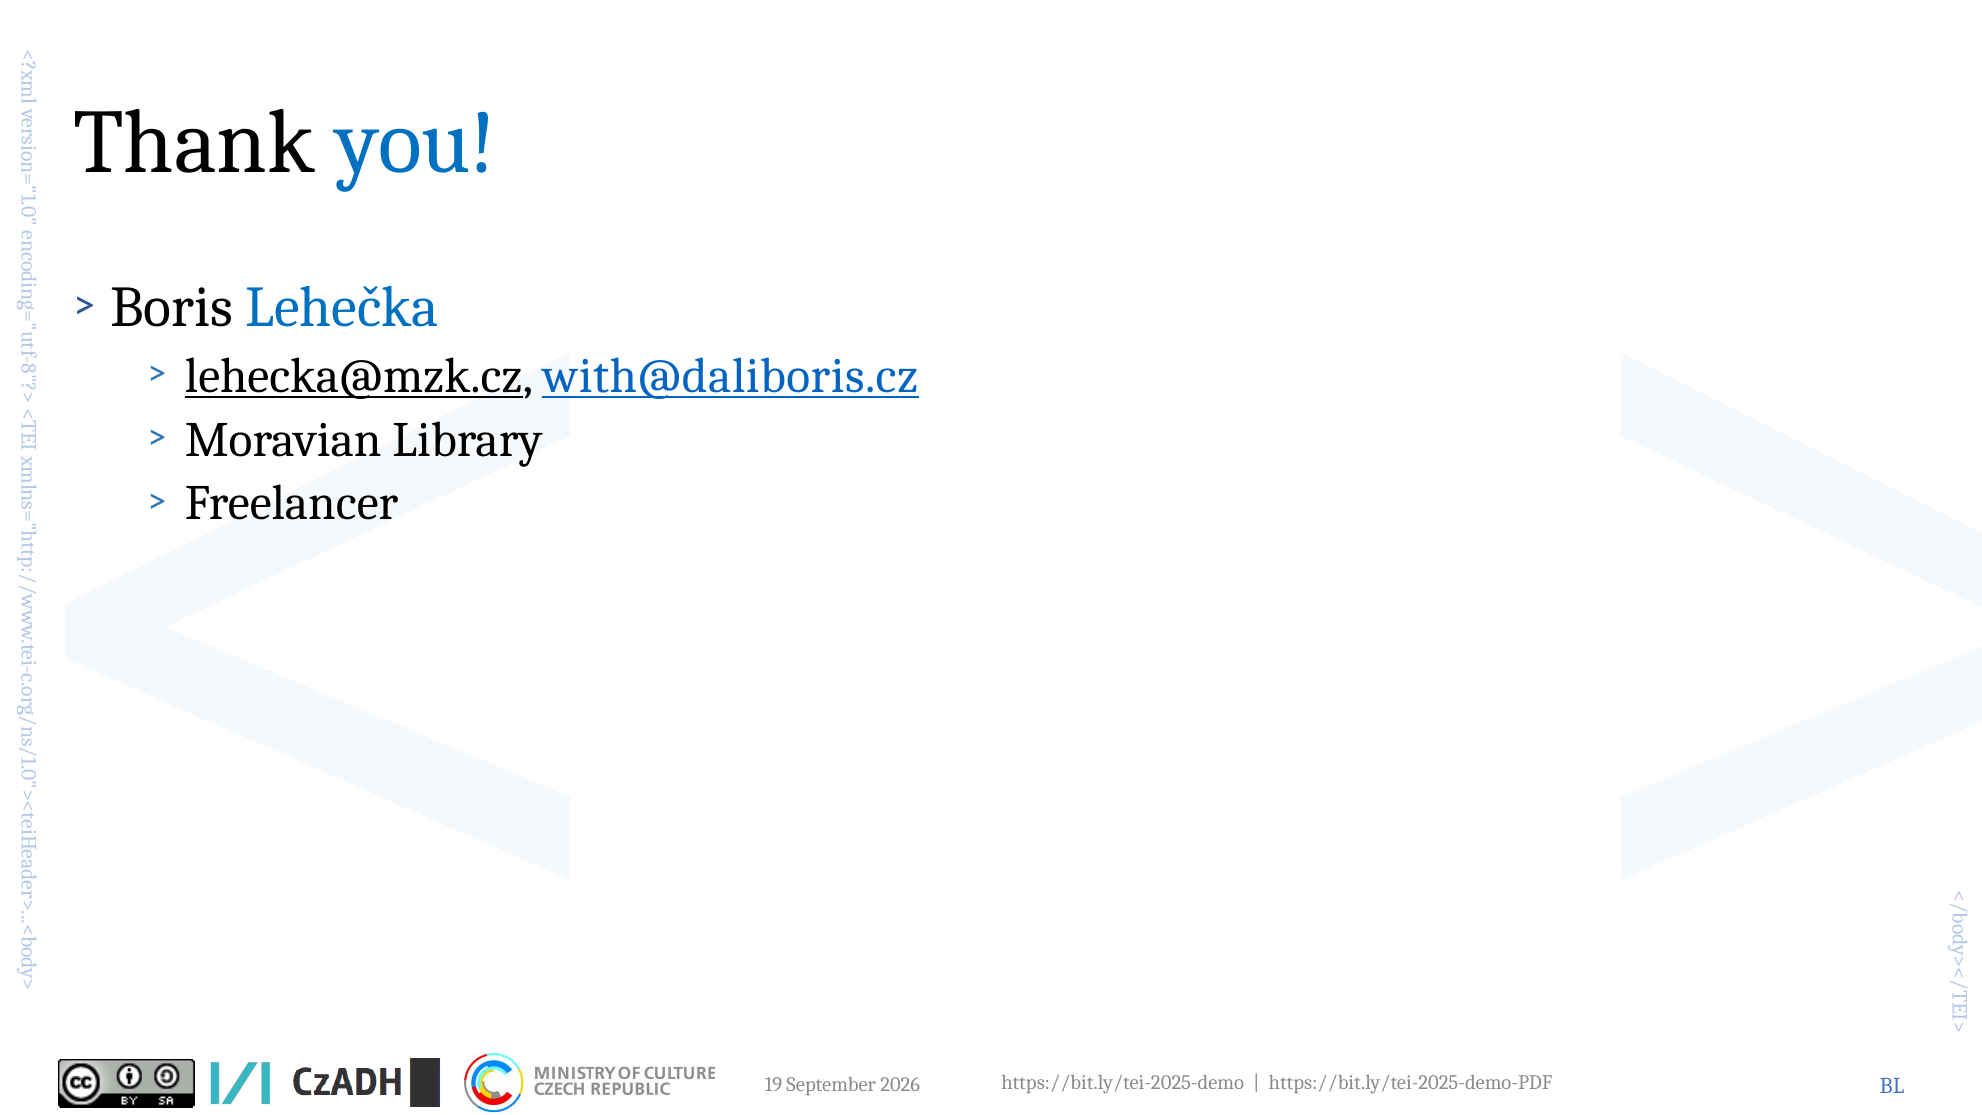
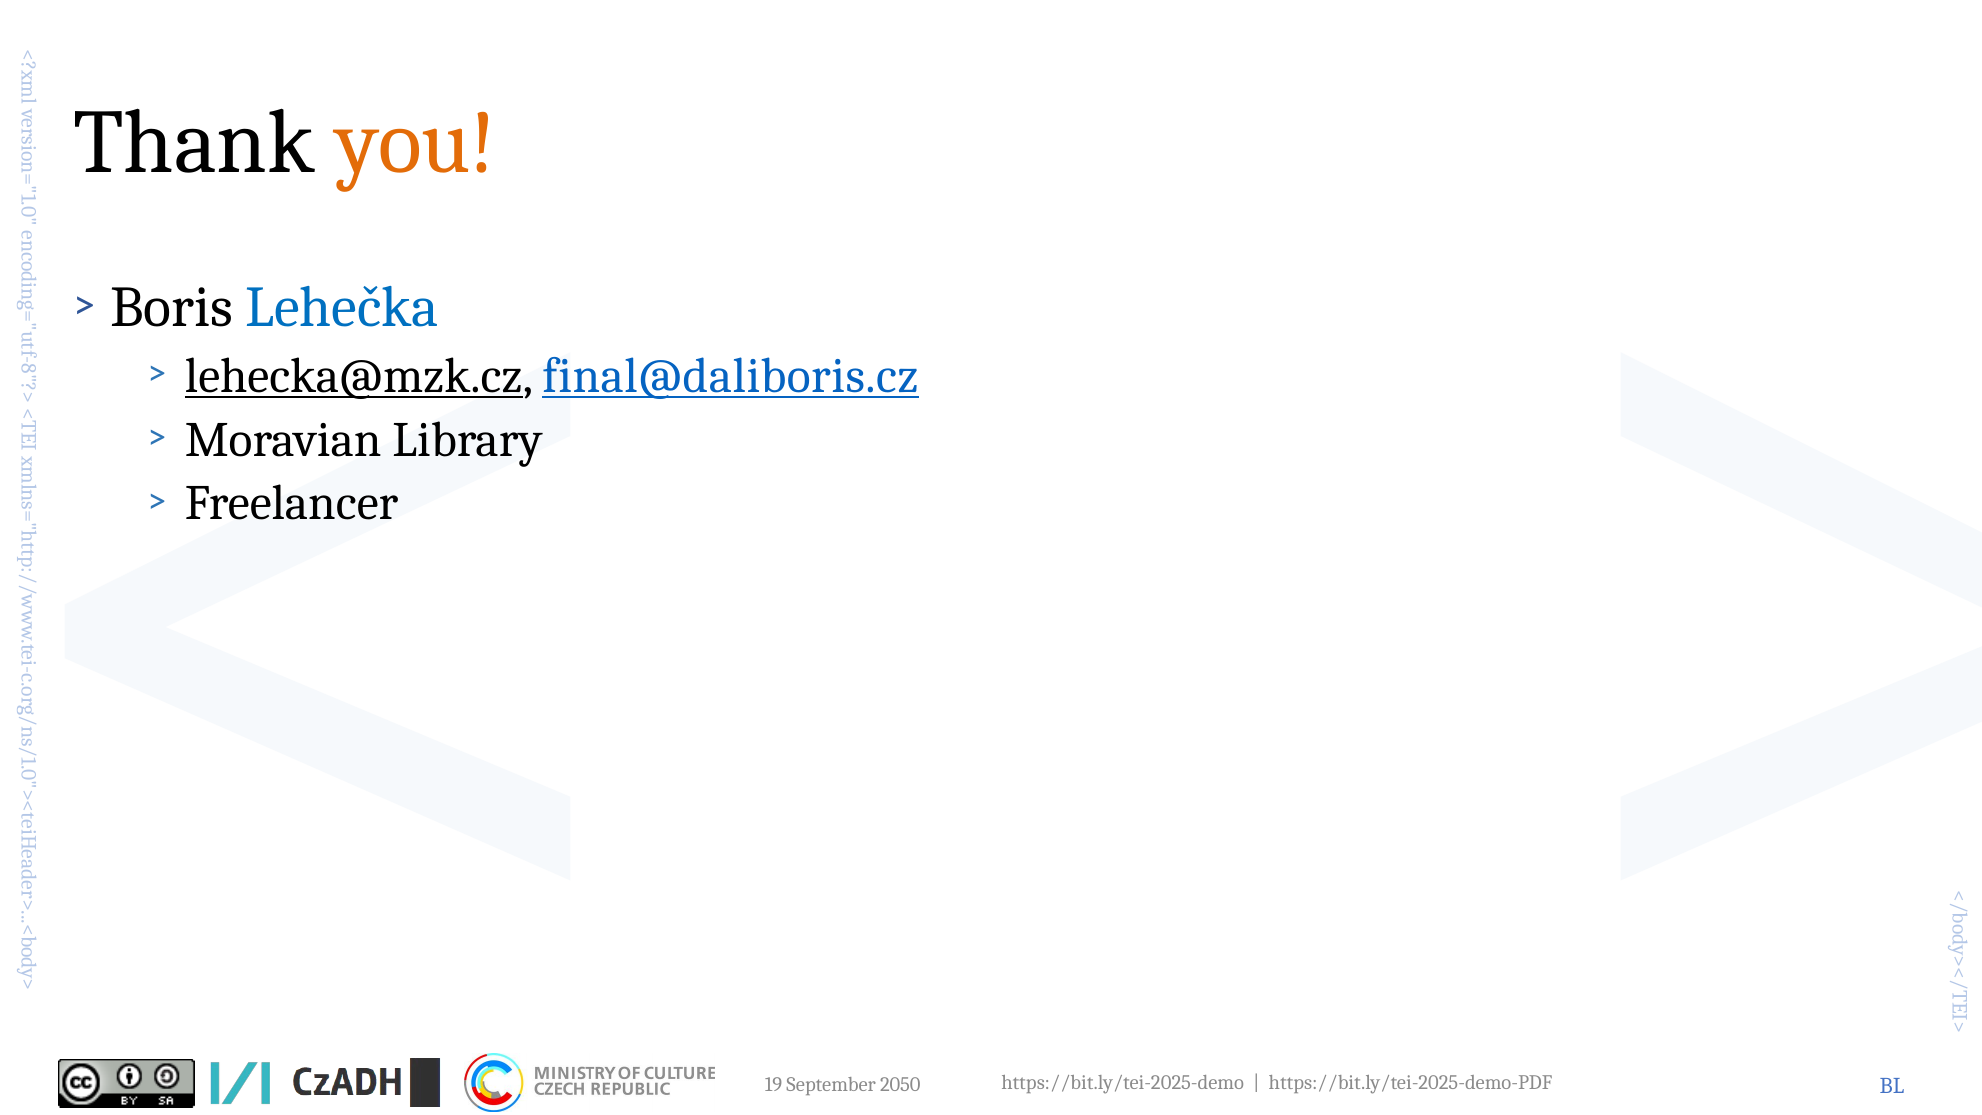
you colour: blue -> orange
with@daliboris.cz: with@daliboris.cz -> final@daliboris.cz
2026: 2026 -> 2050
